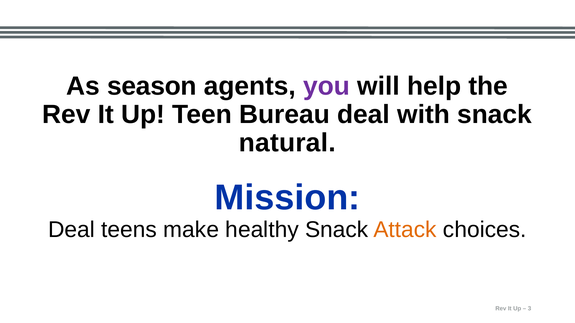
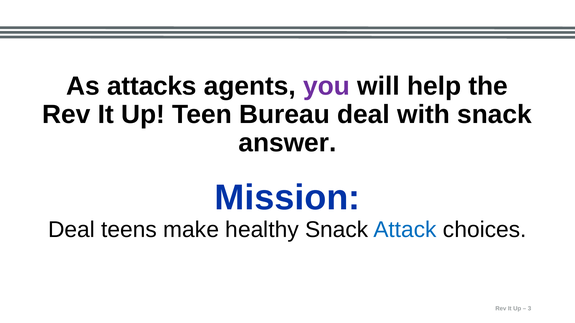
season: season -> attacks
natural: natural -> answer
Attack colour: orange -> blue
